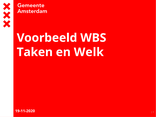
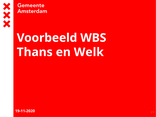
Taken: Taken -> Thans
